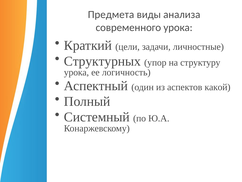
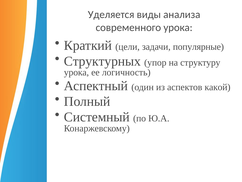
Предмета: Предмета -> Уделяется
личностные: личностные -> популярные
